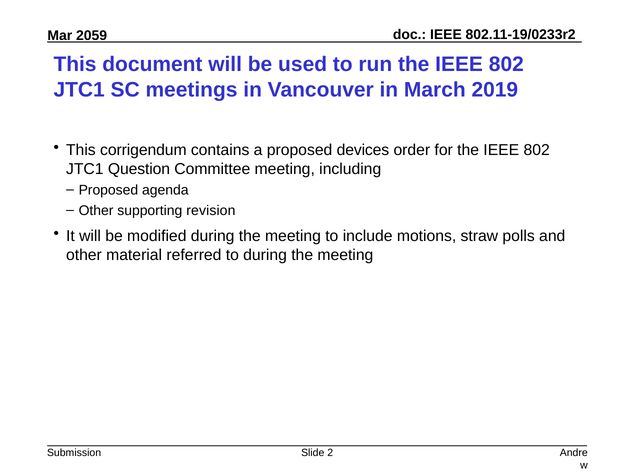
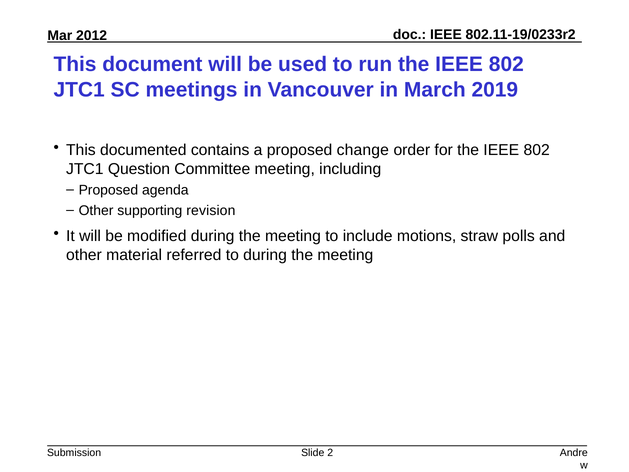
2059: 2059 -> 2012
corrigendum: corrigendum -> documented
devices: devices -> change
